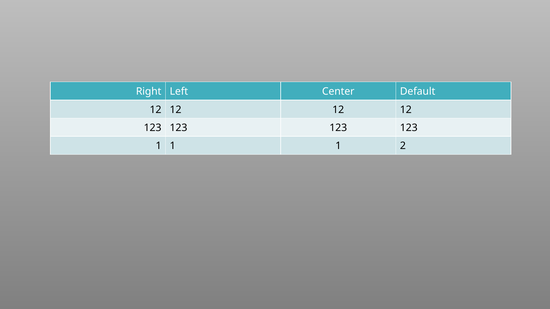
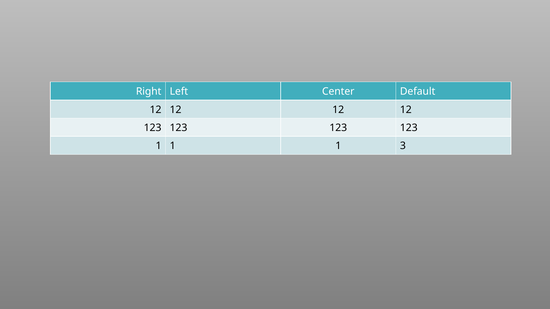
2: 2 -> 3
